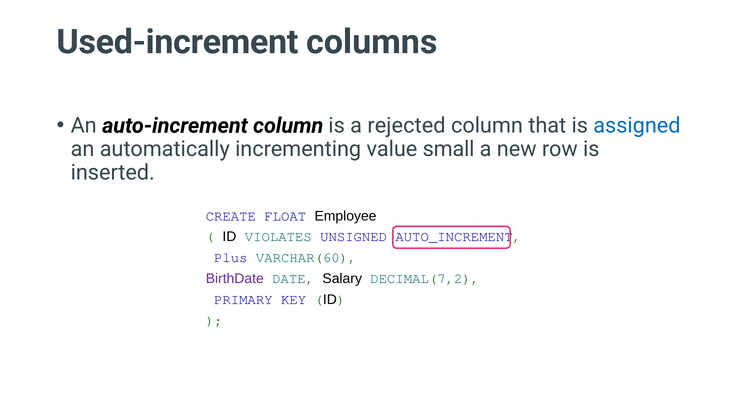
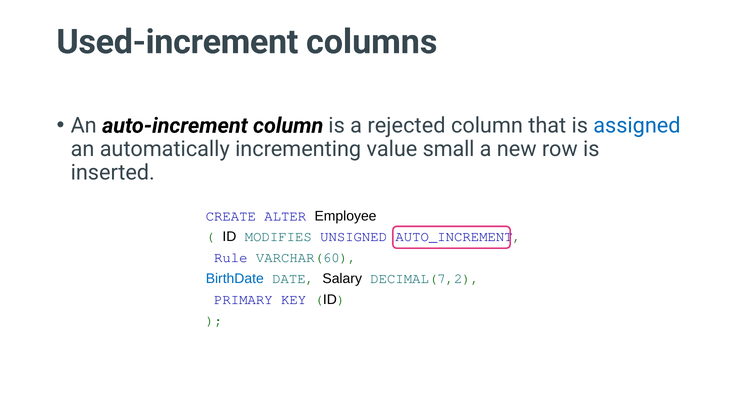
FLOAT: FLOAT -> ALTER
VIOLATES: VIOLATES -> MODIFIES
Plus: Plus -> Rule
BirthDate colour: purple -> blue
